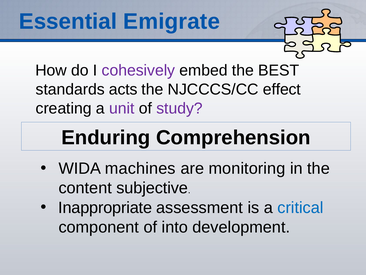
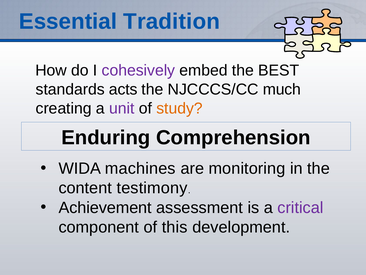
Emigrate: Emigrate -> Tradition
effect: effect -> much
study colour: purple -> orange
subjective: subjective -> testimony
Inappropriate: Inappropriate -> Achievement
critical colour: blue -> purple
into: into -> this
